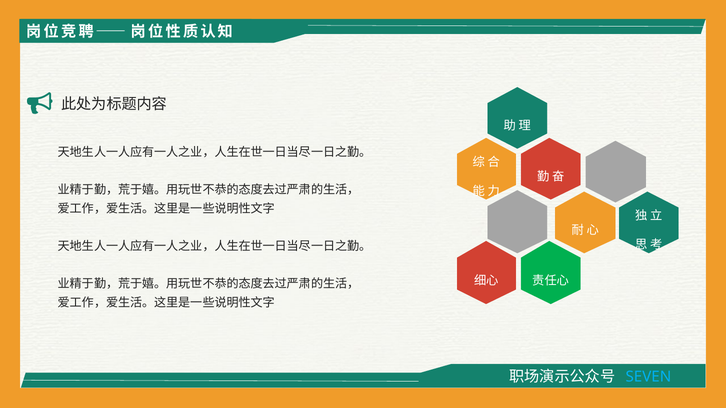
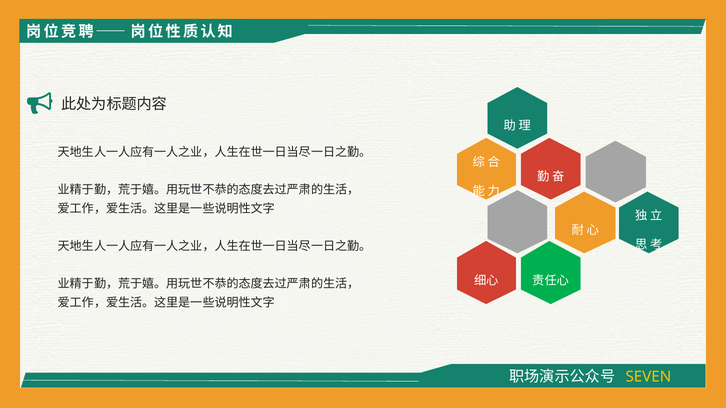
SEVEN colour: light blue -> yellow
